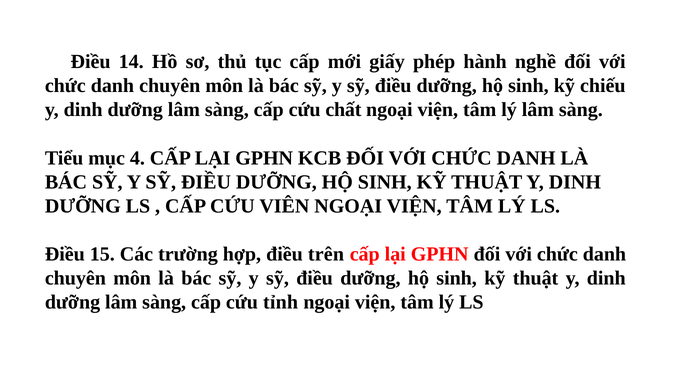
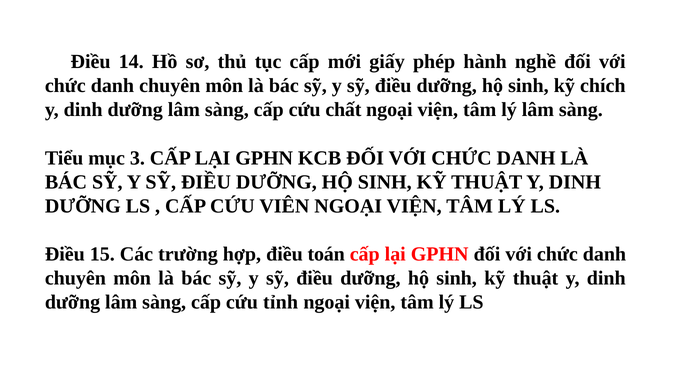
chiếu: chiếu -> chích
4: 4 -> 3
trên: trên -> toán
